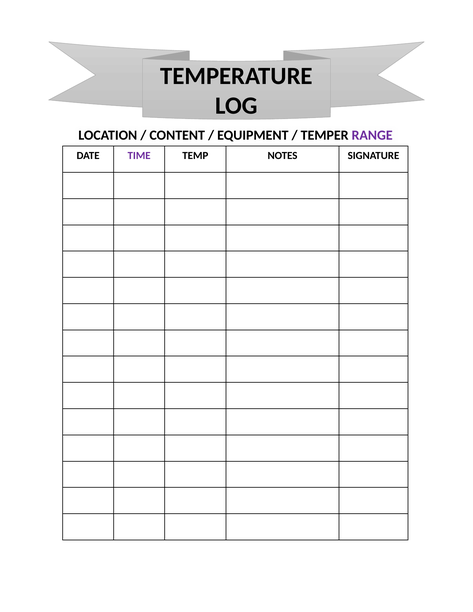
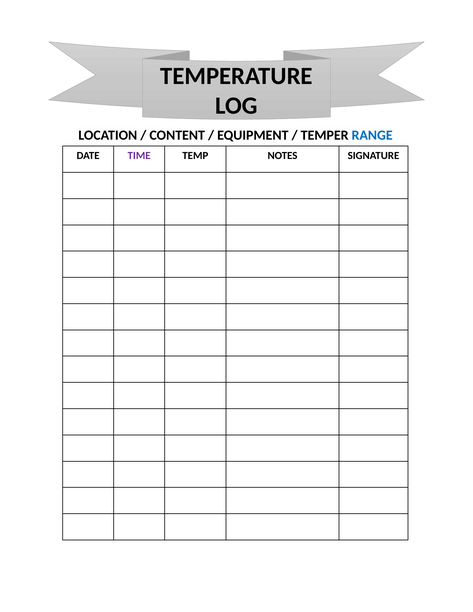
RANGE colour: purple -> blue
